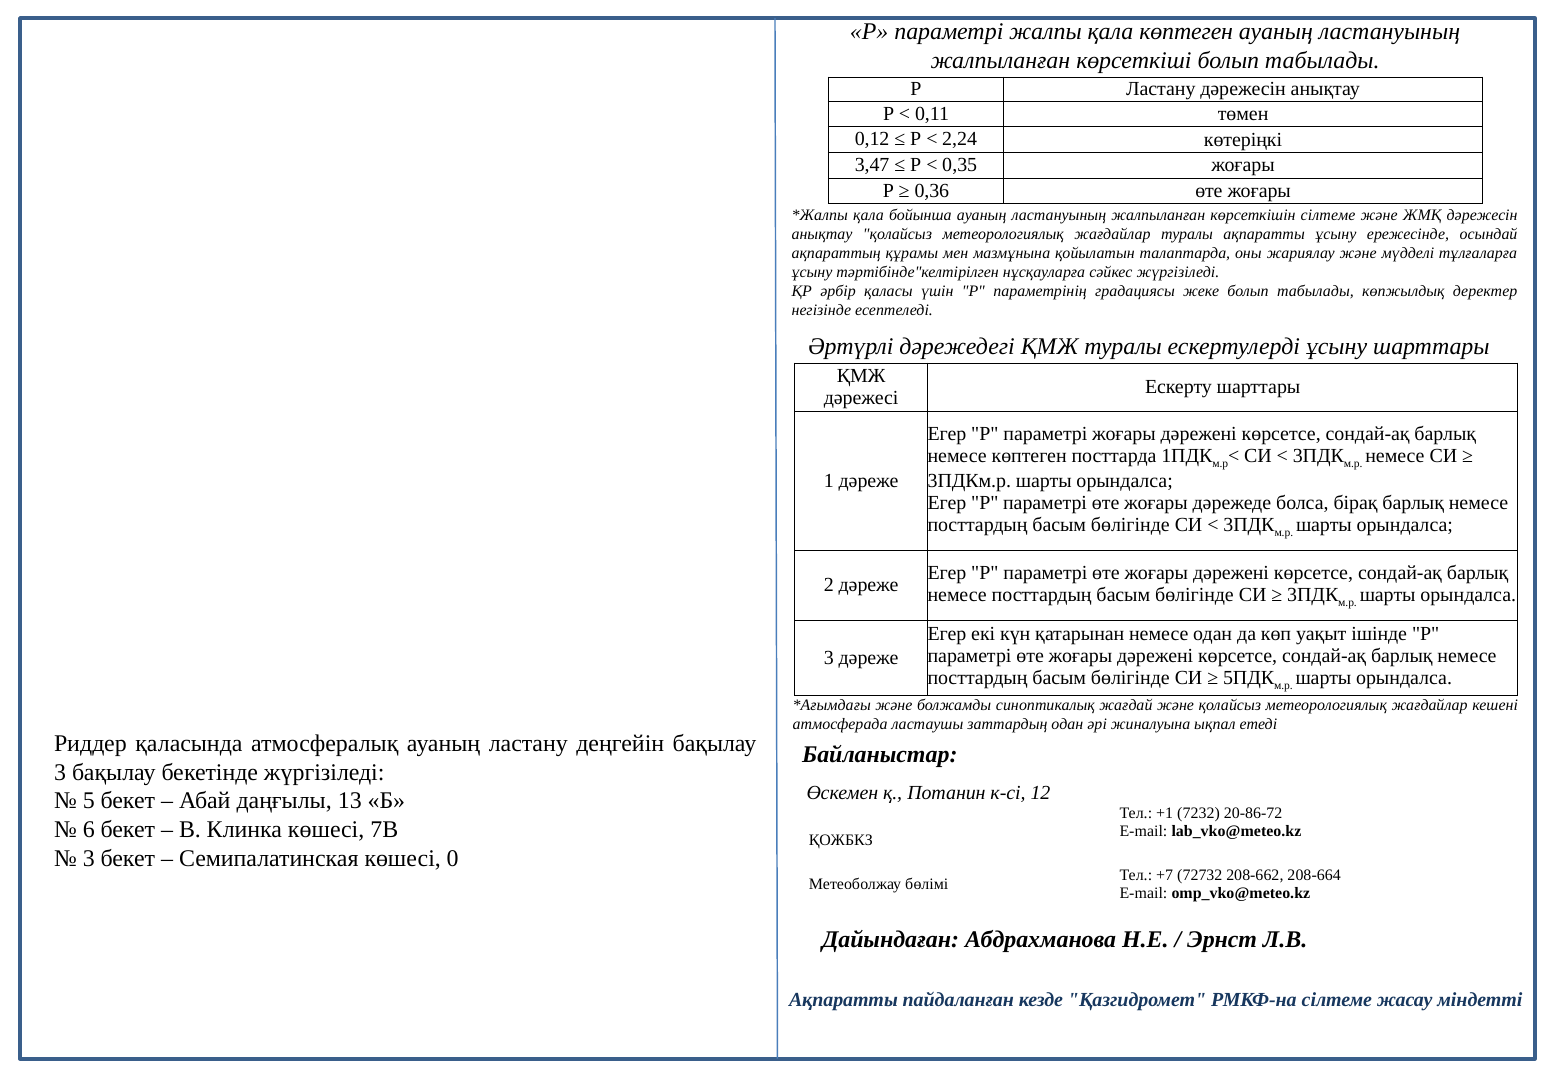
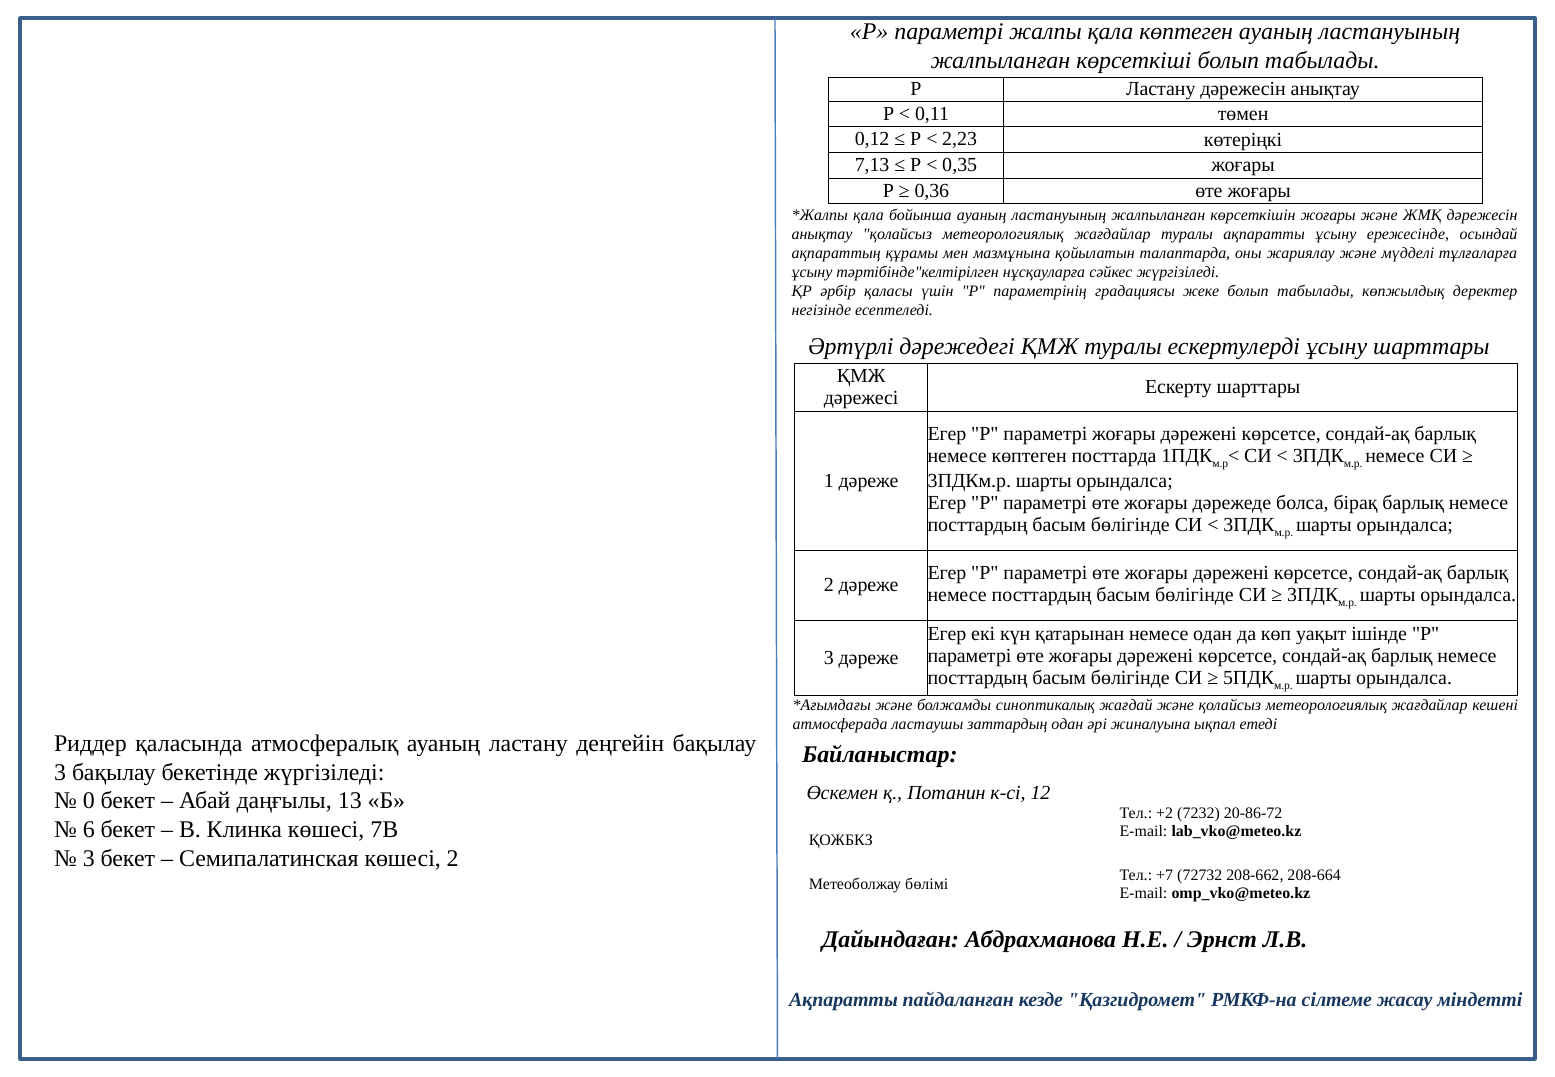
2,24: 2,24 -> 2,23
3,47: 3,47 -> 7,13
көрсеткішін сілтеме: сілтеме -> жоғары
5: 5 -> 0
+1: +1 -> +2
көшесі 0: 0 -> 2
